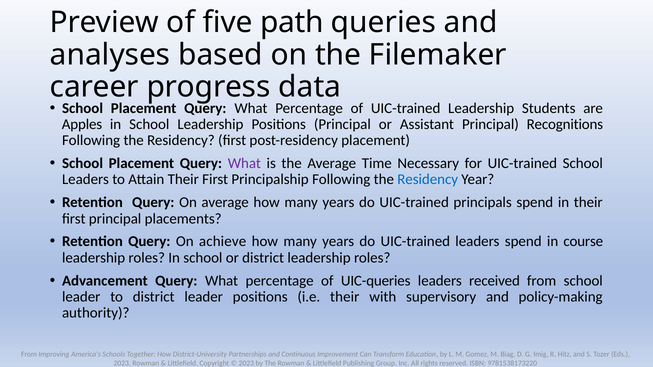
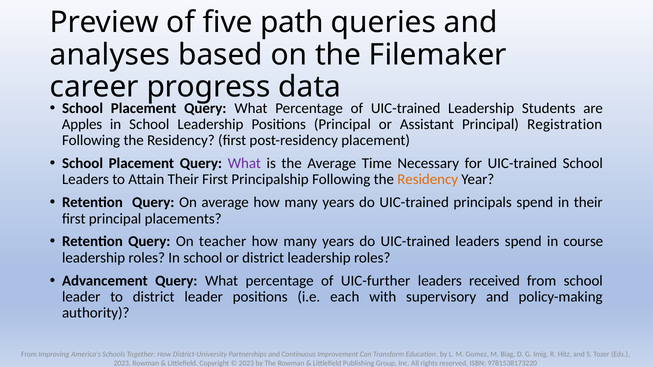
Recognitions: Recognitions -> Registration
Residency at (428, 180) colour: blue -> orange
achieve: achieve -> teacher
UIC-queries: UIC-queries -> UIC-further
i.e their: their -> each
